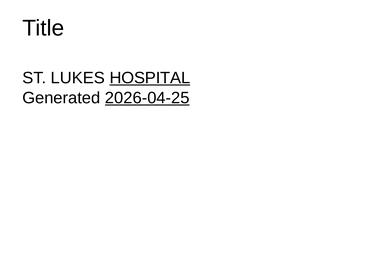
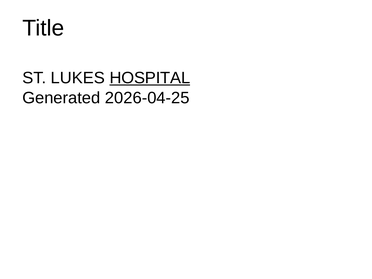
2026-04-25 underline: present -> none
